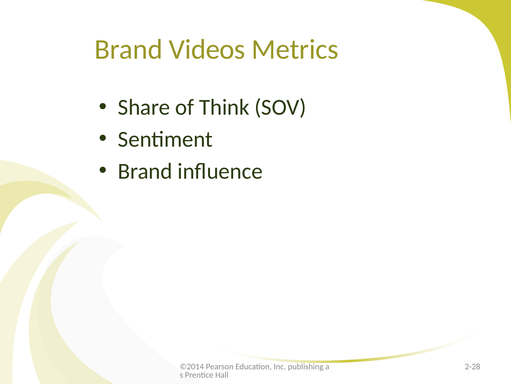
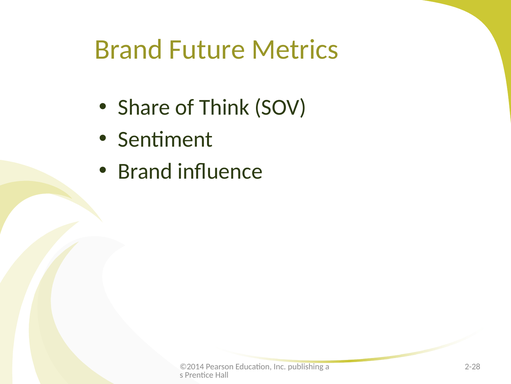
Videos: Videos -> Future
